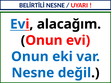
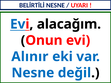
Onun at (30, 57): Onun -> Alınır
